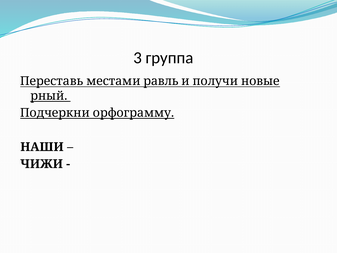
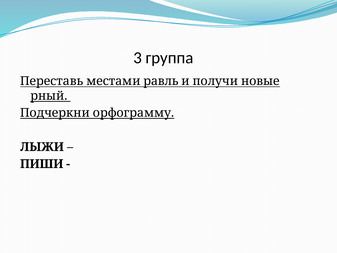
НАШИ: НАШИ -> ЛЫЖИ
ЧИЖИ: ЧИЖИ -> ПИШИ
